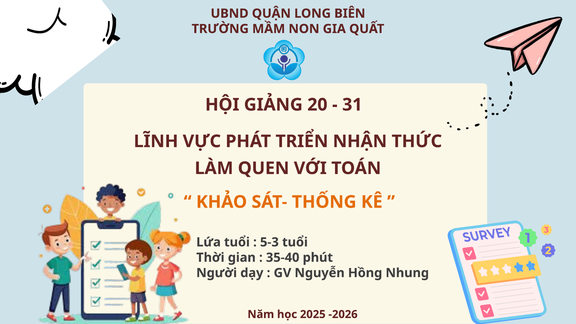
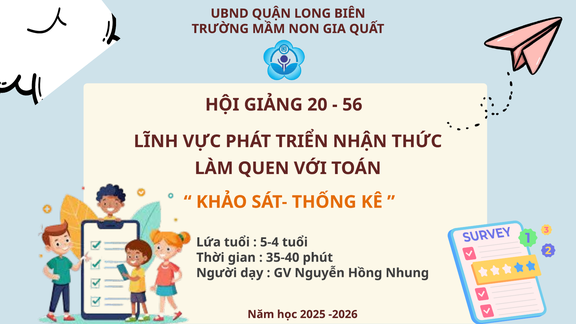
31: 31 -> 56
5-3: 5-3 -> 5-4
